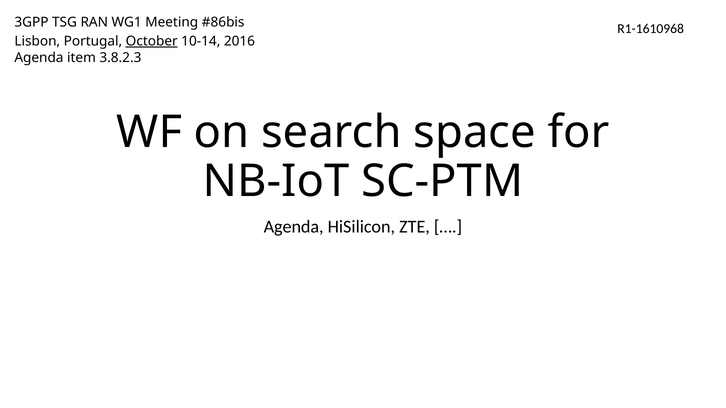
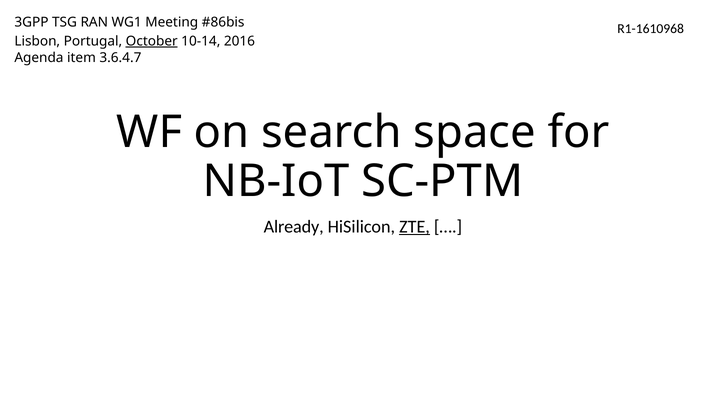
3.8.2.3: 3.8.2.3 -> 3.6.4.7
Agenda at (294, 227): Agenda -> Already
ZTE underline: none -> present
